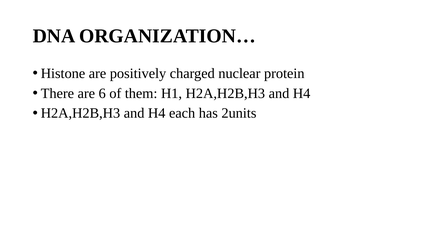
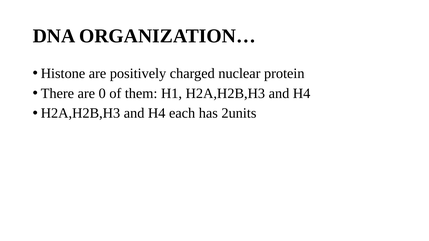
6: 6 -> 0
